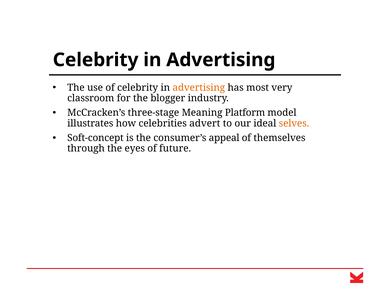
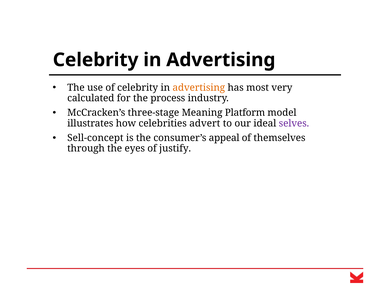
classroom: classroom -> calculated
blogger: blogger -> process
selves colour: orange -> purple
Soft-concept: Soft-concept -> Sell-concept
future: future -> justify
